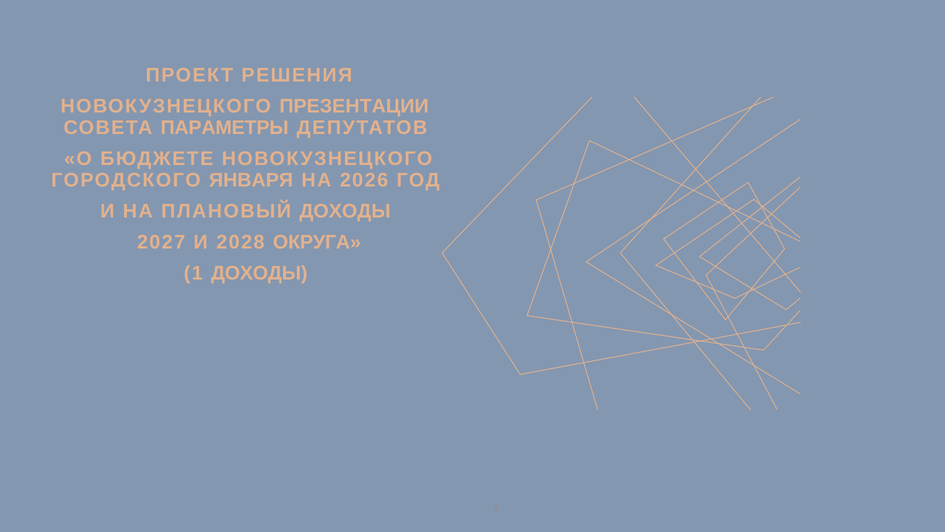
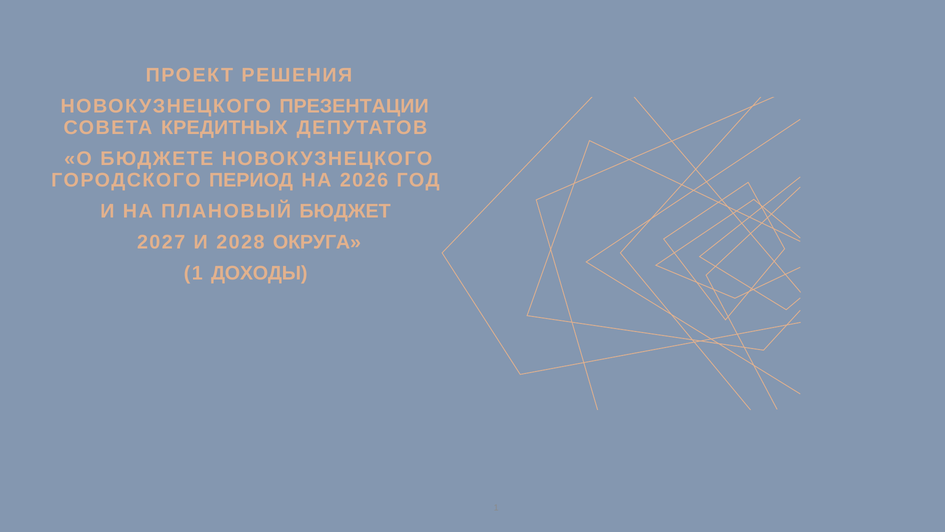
ПАРАМЕТРЫ: ПАРАМЕТРЫ -> КРЕДИТНЫХ
ЯНВАРЯ: ЯНВАРЯ -> ПЕРИОД
ПЛАНОВЫЙ ДОХОДЫ: ДОХОДЫ -> БЮДЖЕТ
